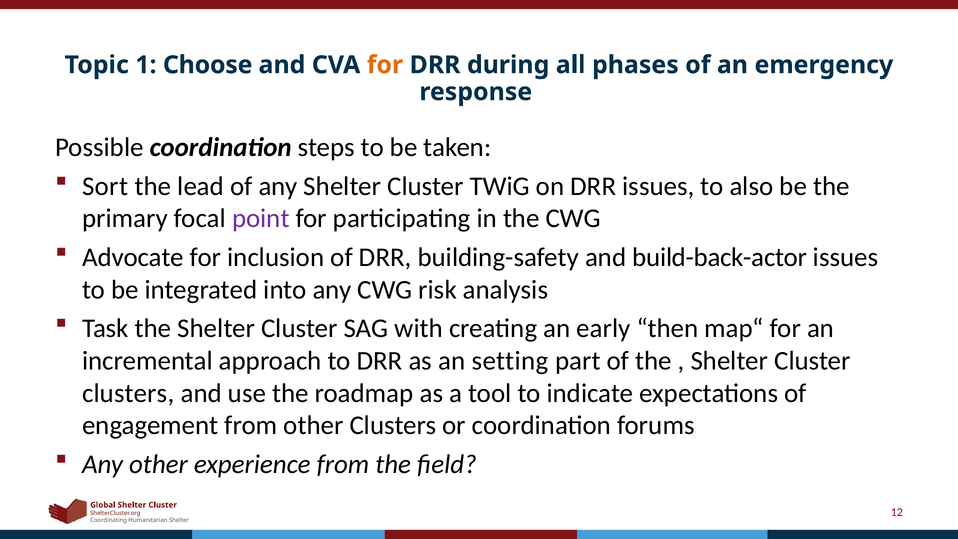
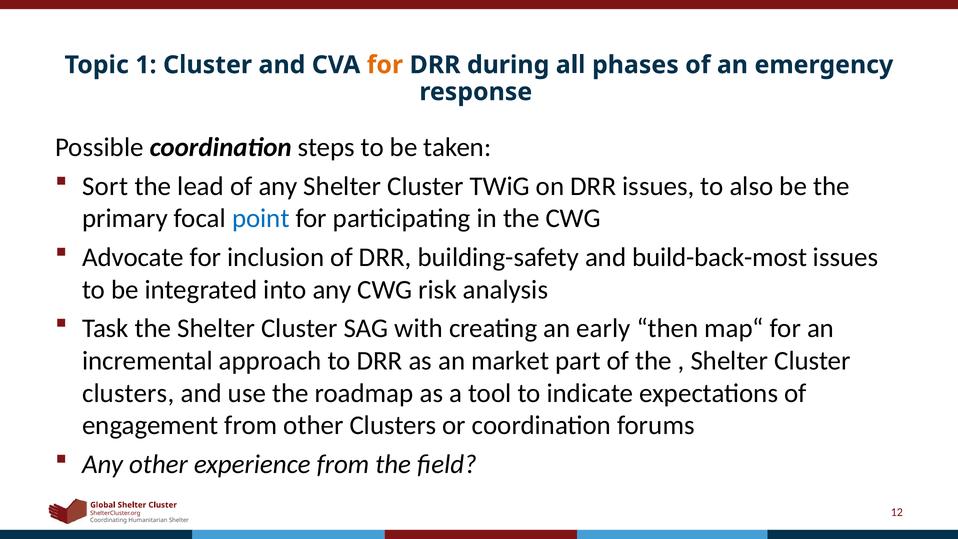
1 Choose: Choose -> Cluster
point colour: purple -> blue
build-back-actor: build-back-actor -> build-back-most
setting: setting -> market
